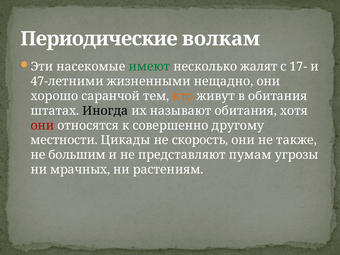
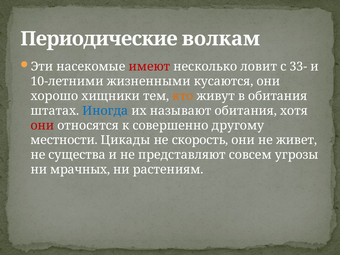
имеют colour: green -> red
жалят: жалят -> ловит
17-: 17- -> 33-
47-летними: 47-летними -> 10-летними
нещадно: нещадно -> кусаются
саранчой: саранчой -> хищники
Иногда colour: black -> blue
также: также -> живет
большим: большим -> существа
пумам: пумам -> совсем
